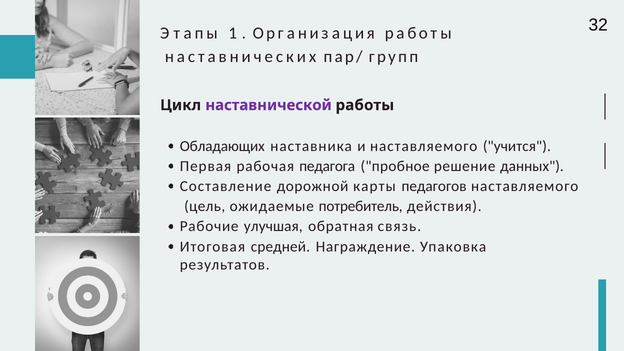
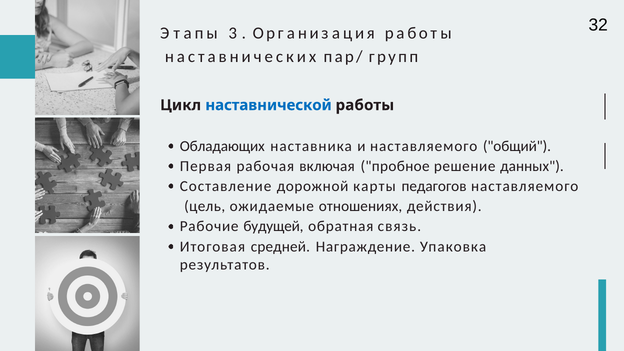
1: 1 -> 3
наставнической colour: purple -> blue
учится: учится -> общий
педагога: педагога -> включая
потребитель: потребитель -> отношениях
улучшая: улучшая -> будущей
